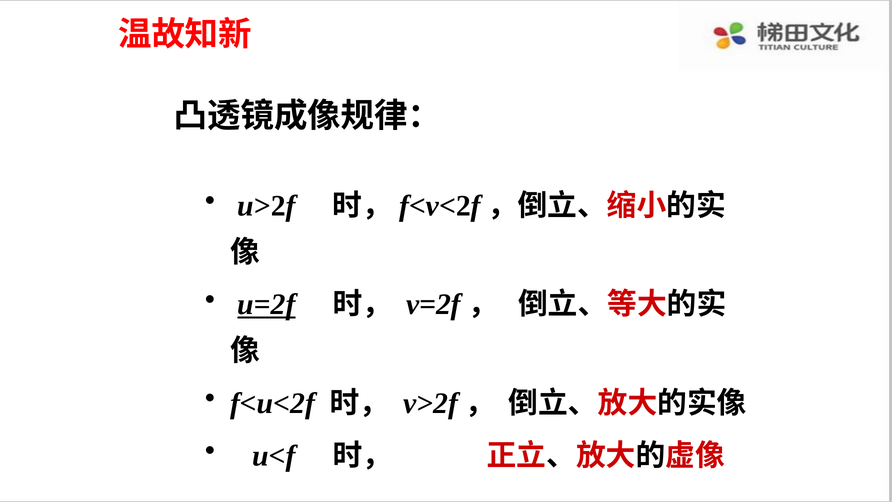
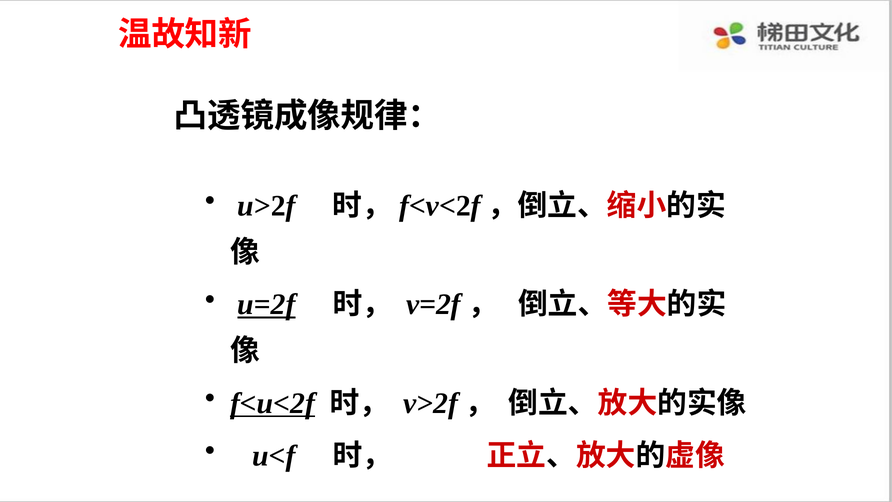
f<u<2f underline: none -> present
